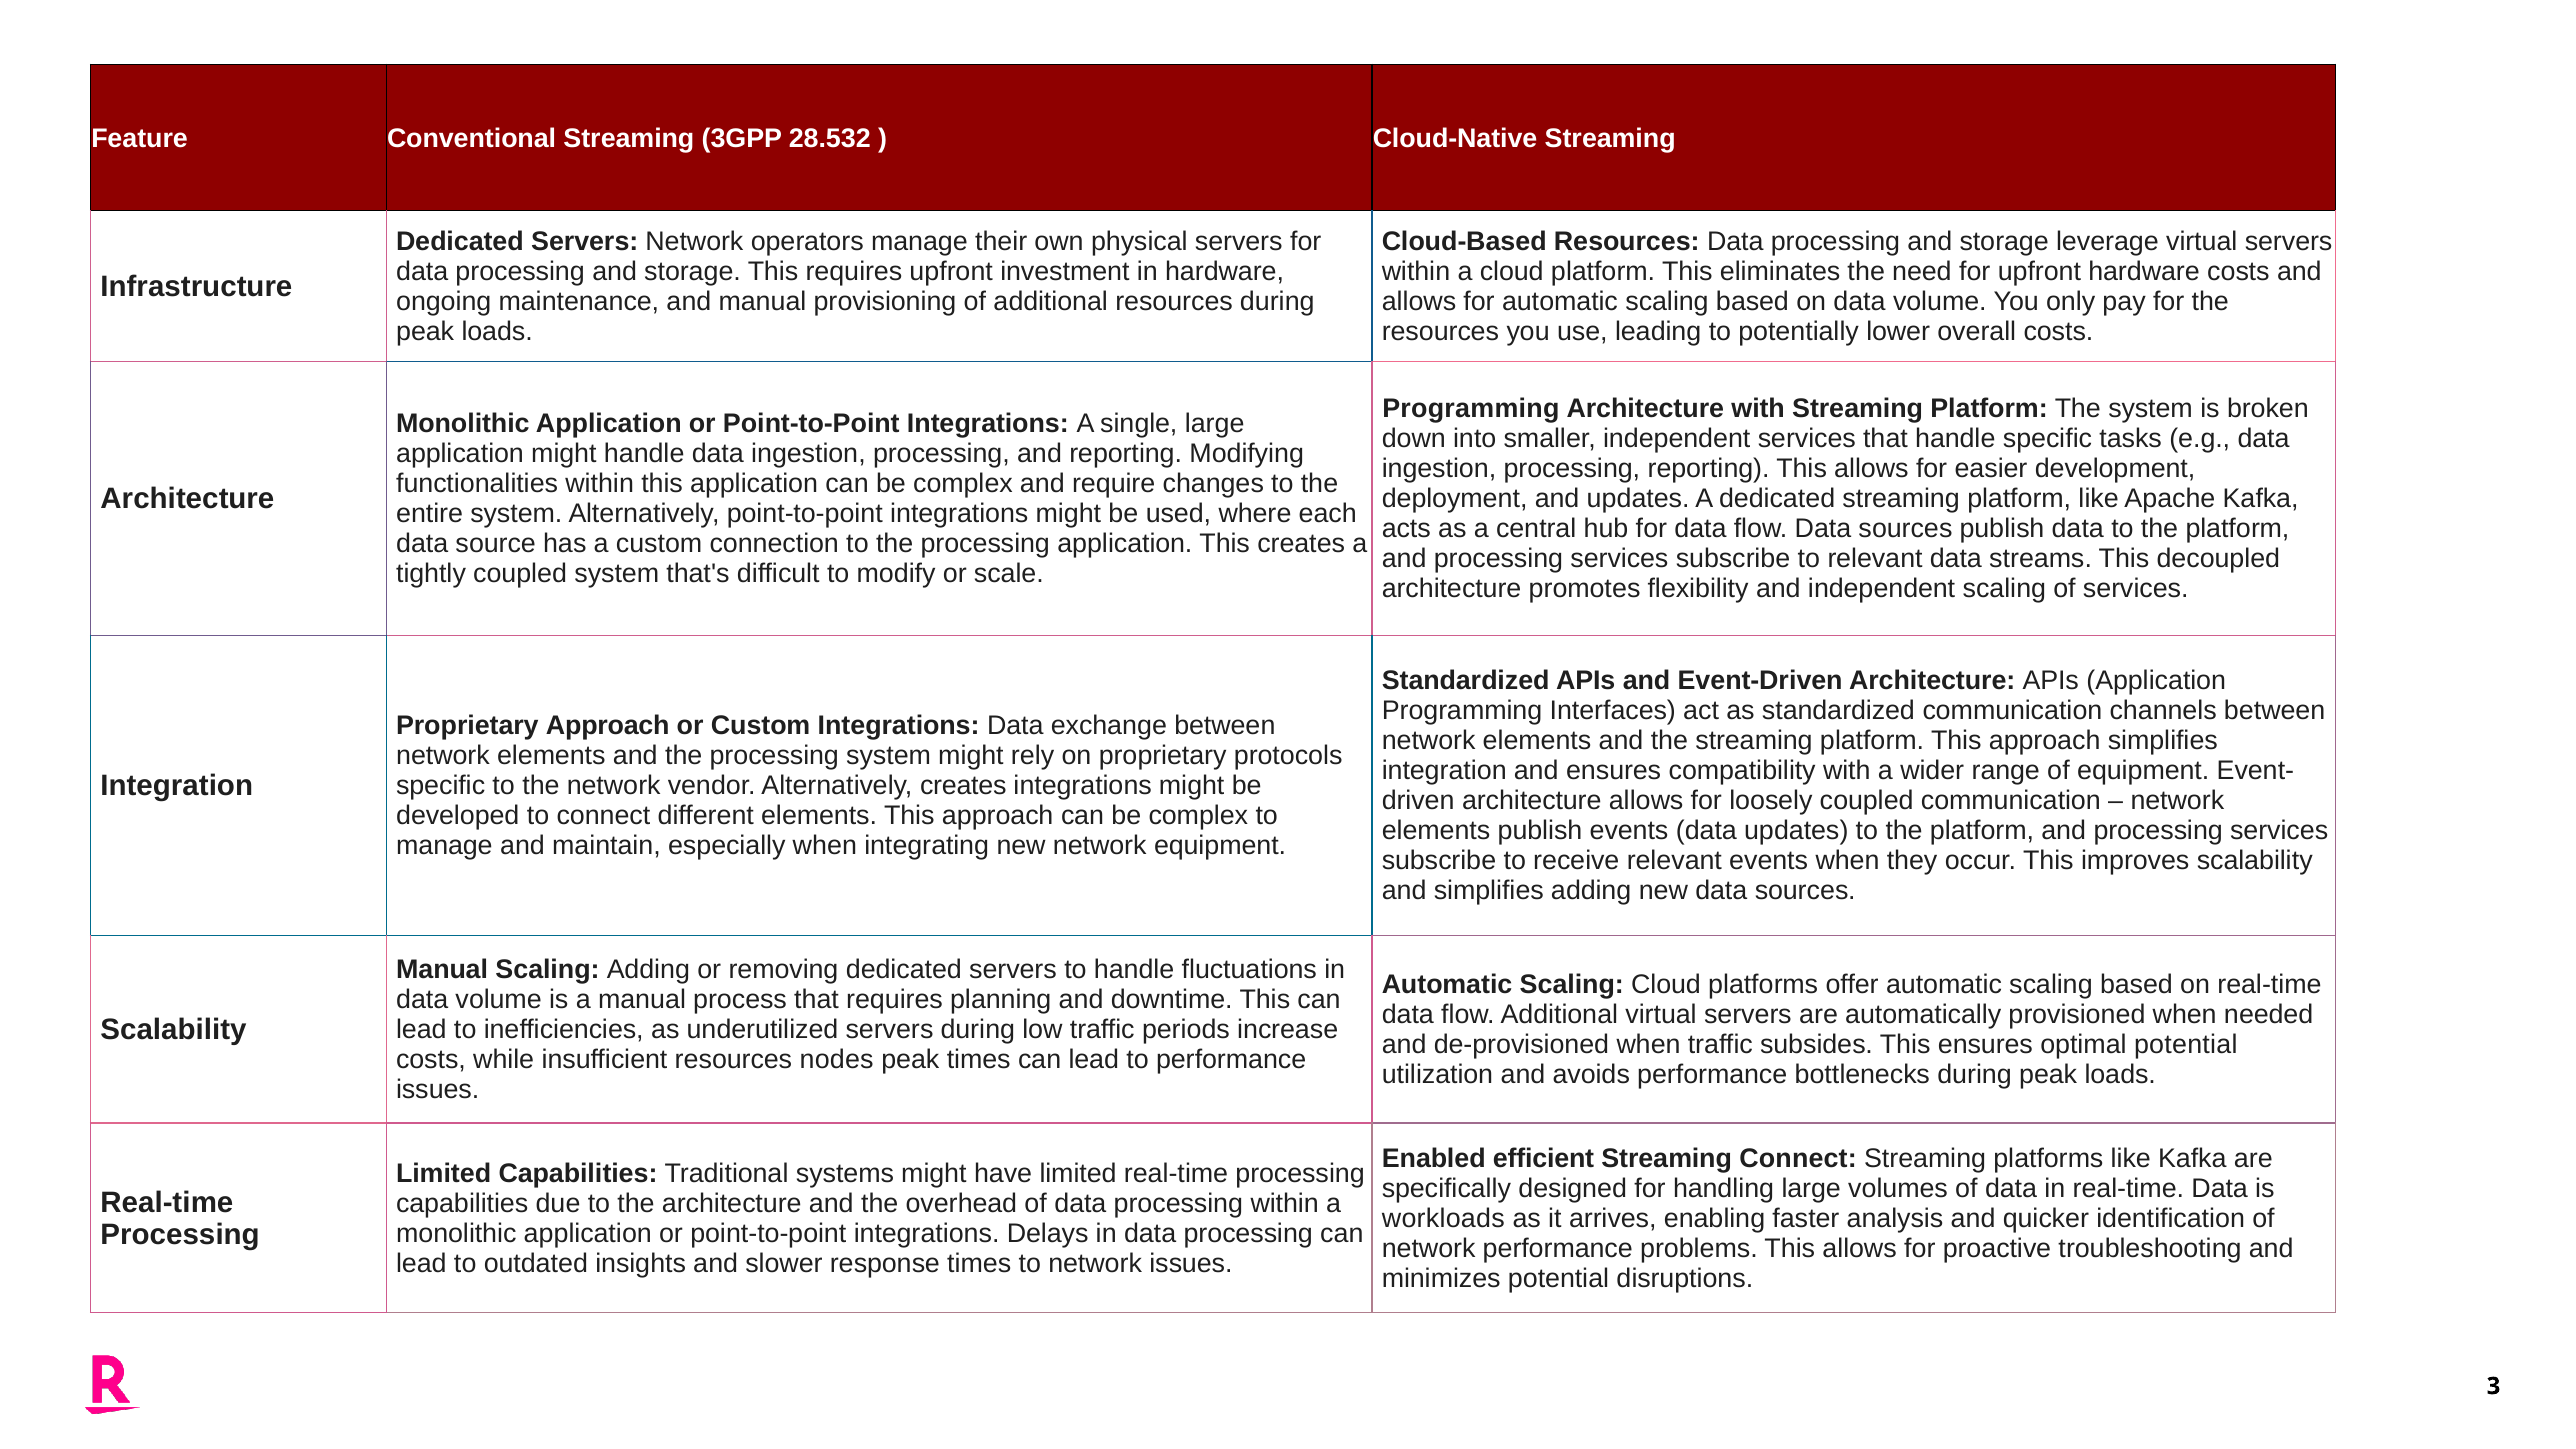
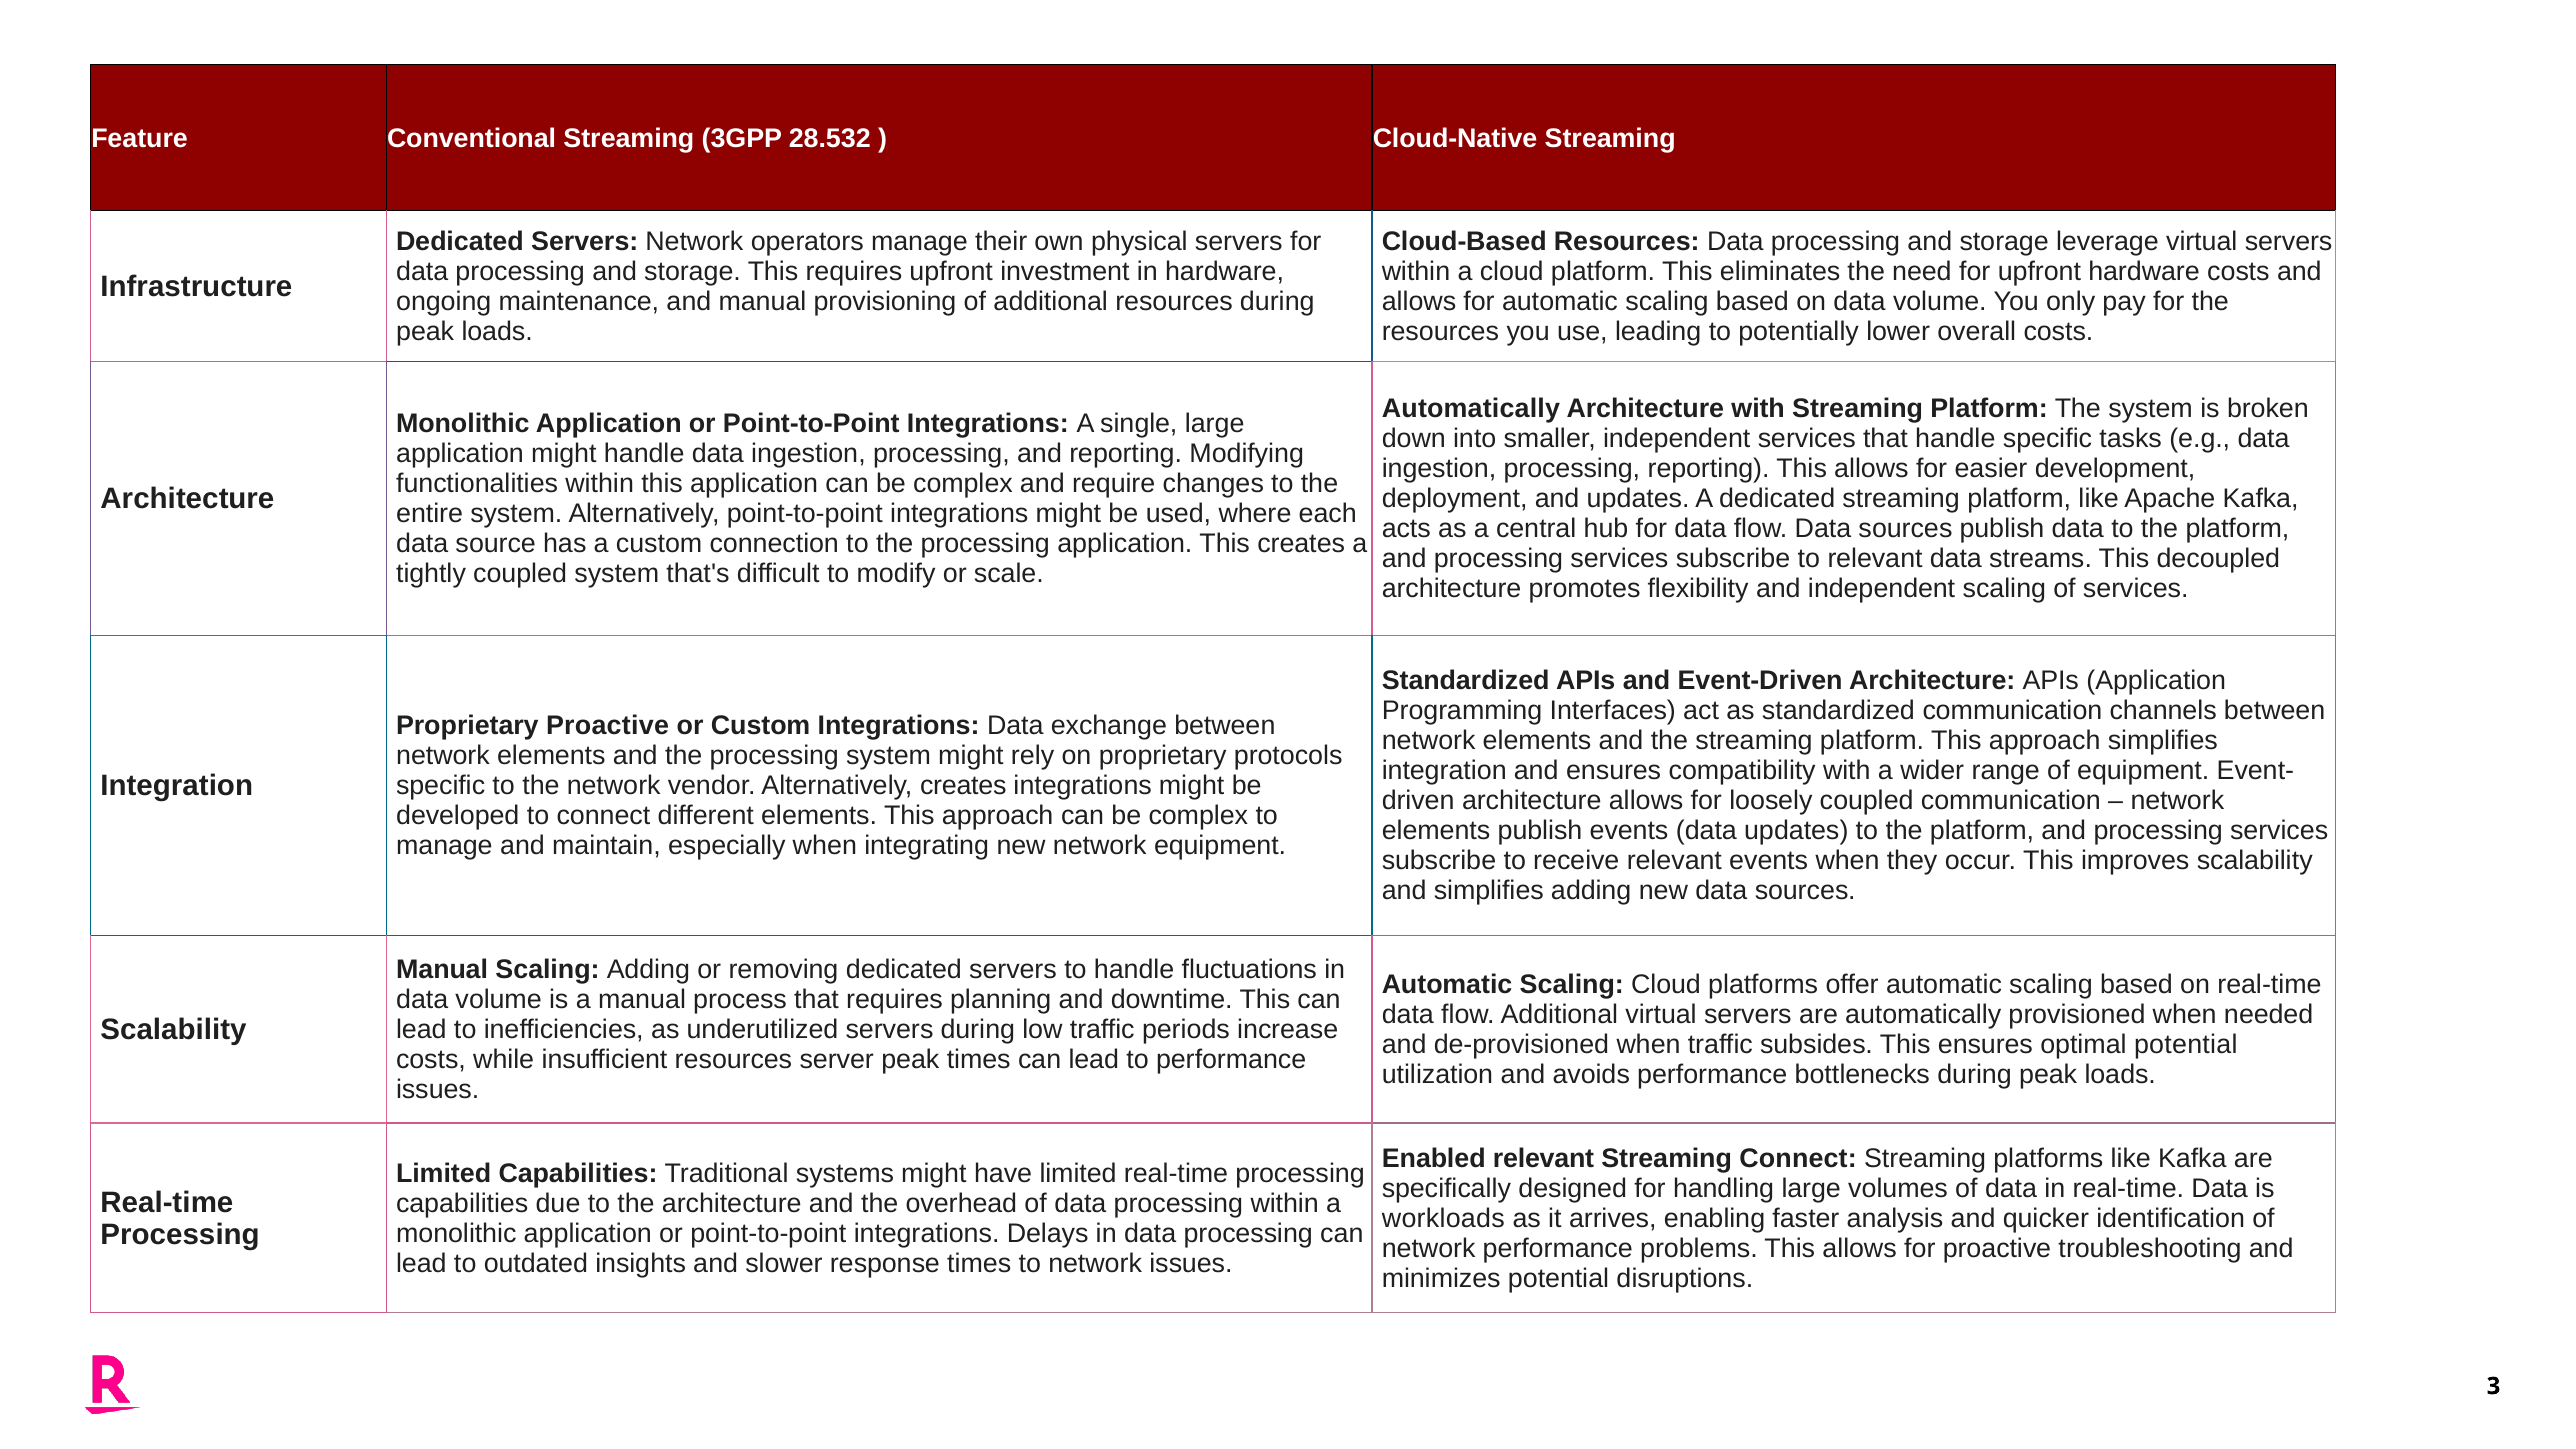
Programming at (1471, 409): Programming -> Automatically
Proprietary Approach: Approach -> Proactive
nodes: nodes -> server
Enabled efficient: efficient -> relevant
